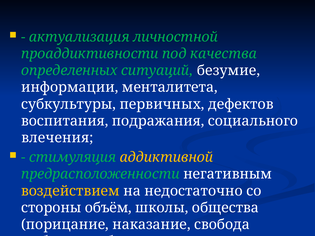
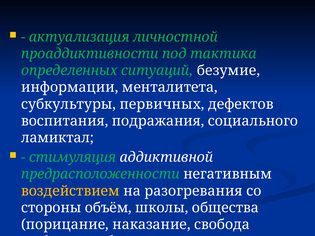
качества: качества -> тактика
влечения: влечения -> ламиктал
аддиктивной colour: yellow -> white
недостаточно: недостаточно -> разогревания
